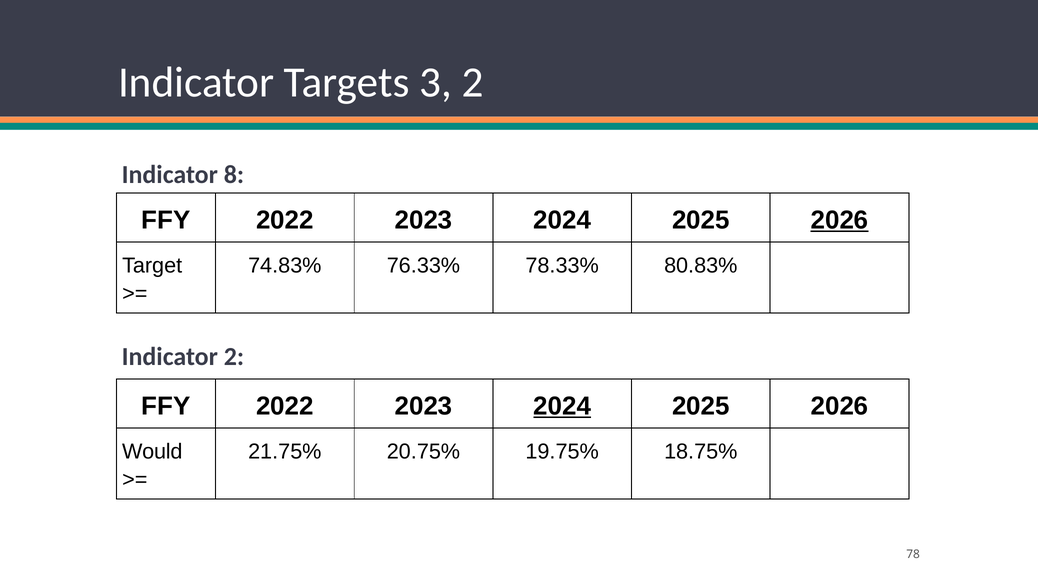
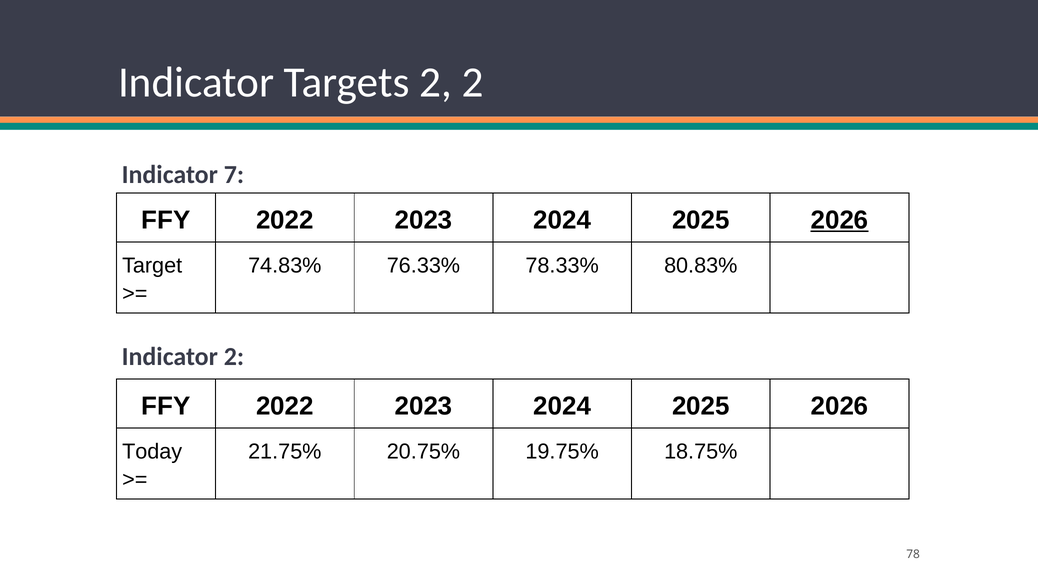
Targets 3: 3 -> 2
8: 8 -> 7
2024 at (562, 406) underline: present -> none
Would: Would -> Today
